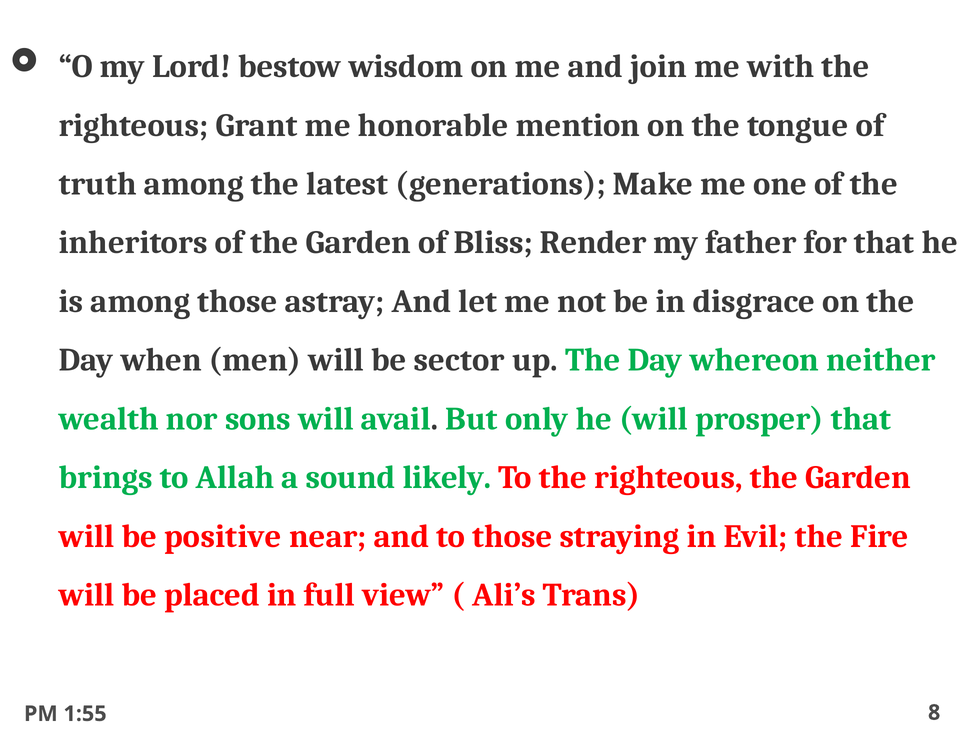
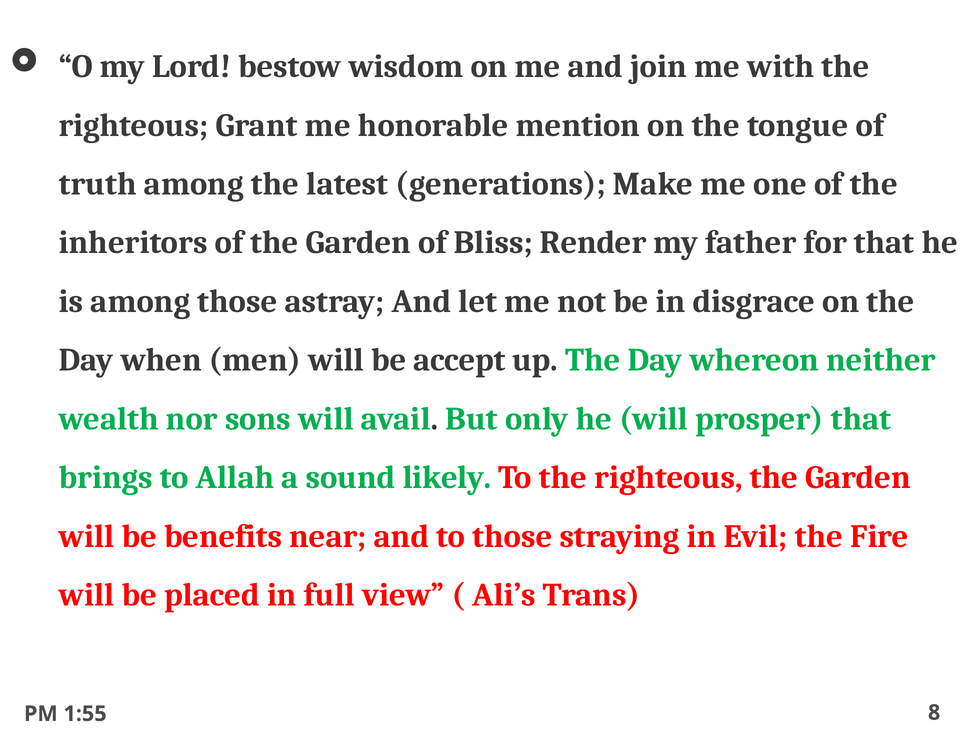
sector: sector -> accept
positive: positive -> benefits
